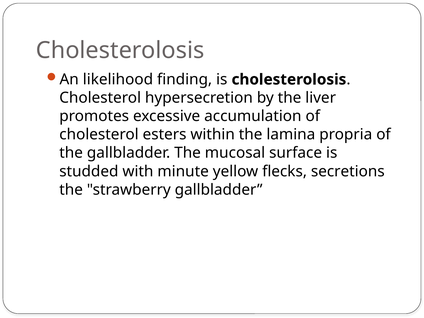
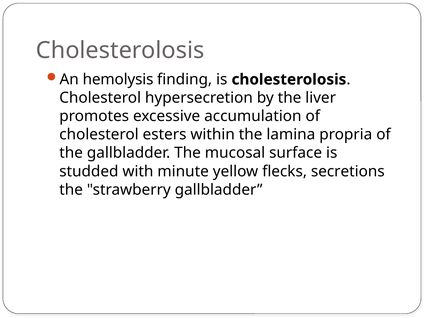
likelihood: likelihood -> hemolysis
